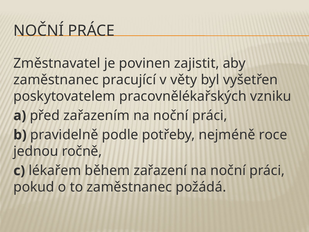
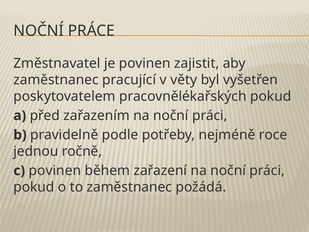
pracovnělékařských vzniku: vzniku -> pokud
c lékařem: lékařem -> povinen
